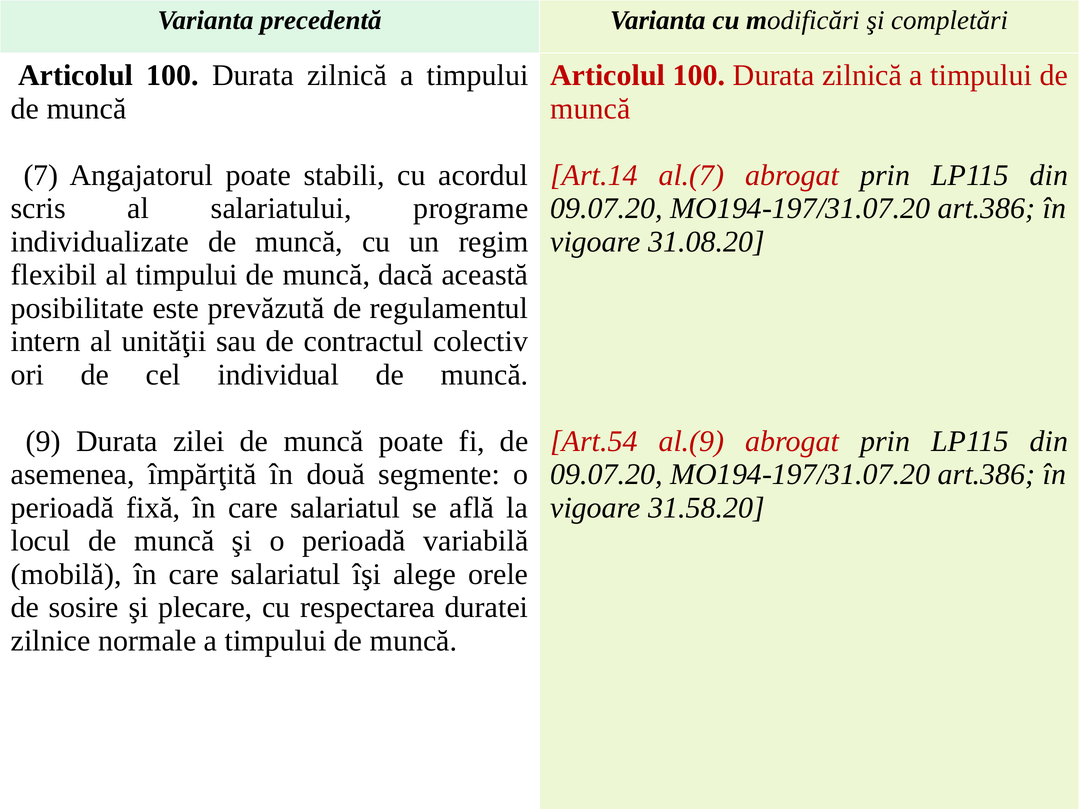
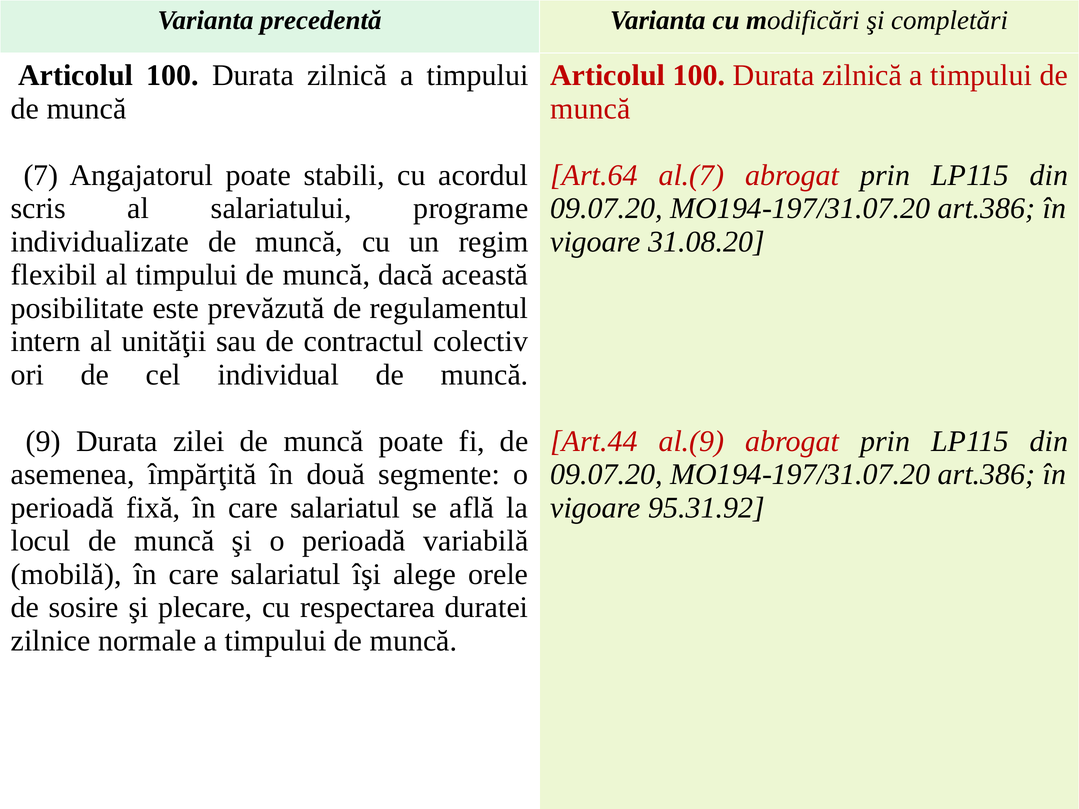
Art.14: Art.14 -> Art.64
Art.54: Art.54 -> Art.44
31.58.20: 31.58.20 -> 95.31.92
